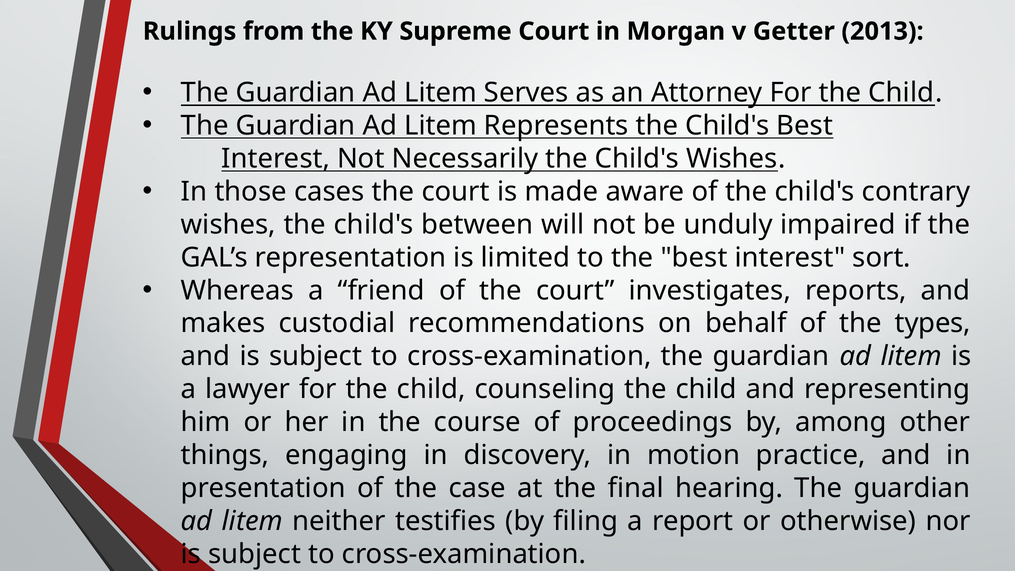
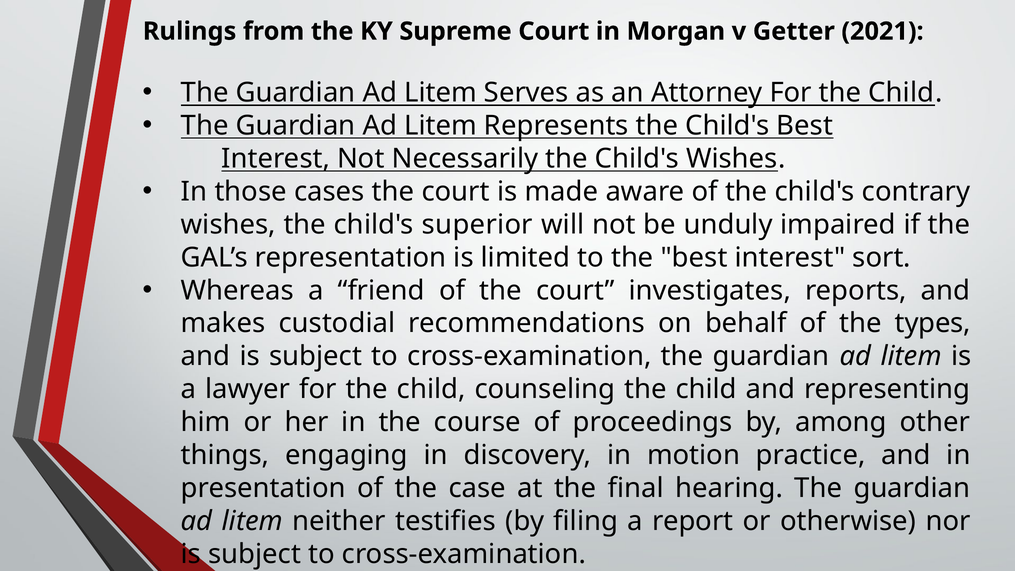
2013: 2013 -> 2021
between: between -> superior
